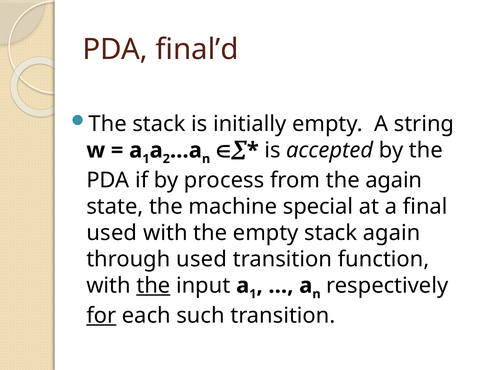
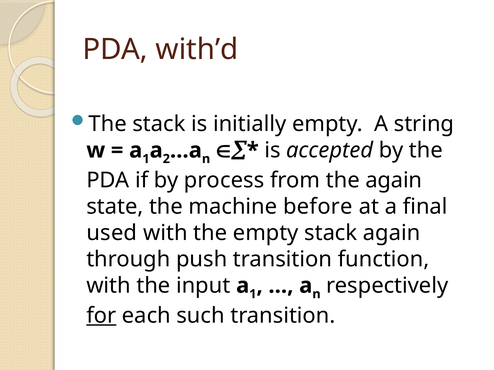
final’d: final’d -> with’d
special: special -> before
through used: used -> push
the at (153, 286) underline: present -> none
